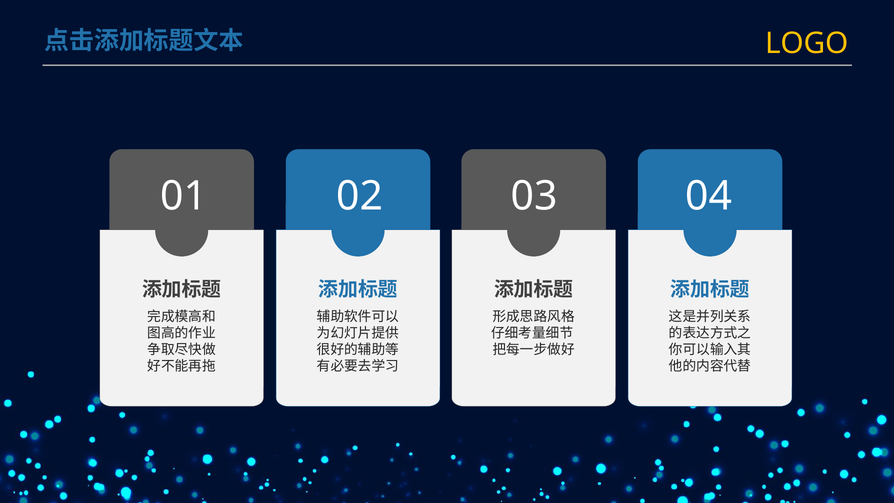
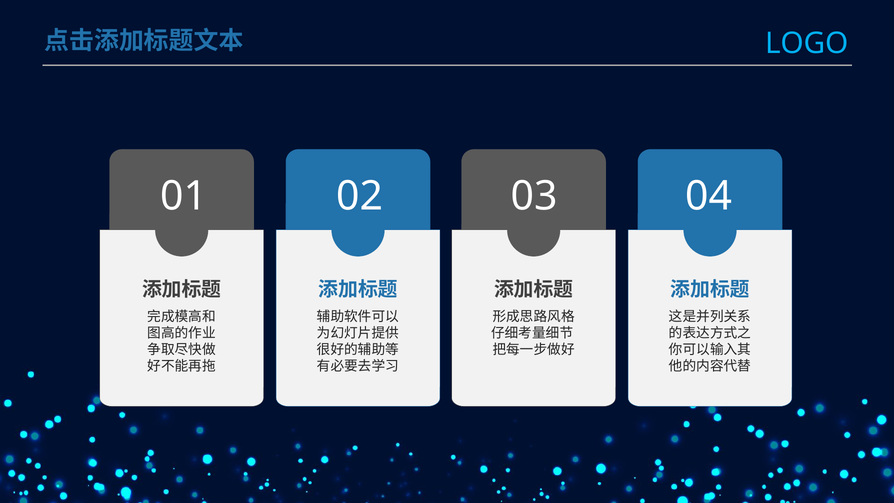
LOGO colour: yellow -> light blue
